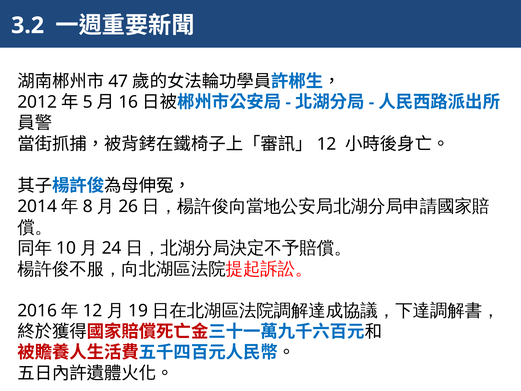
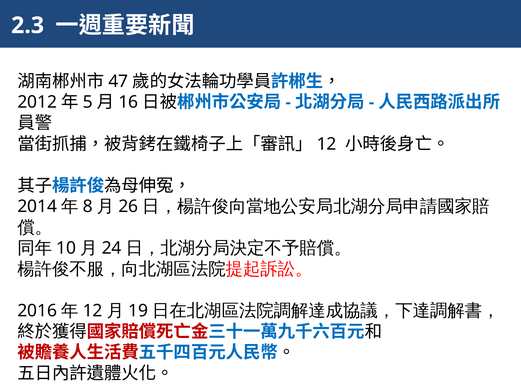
3.2: 3.2 -> 2.3
